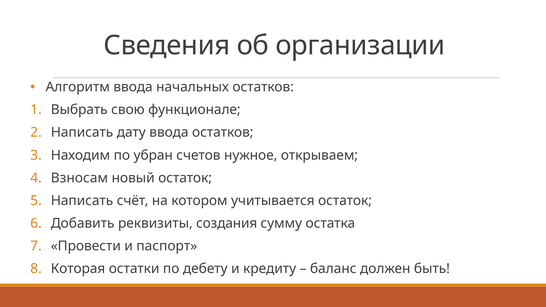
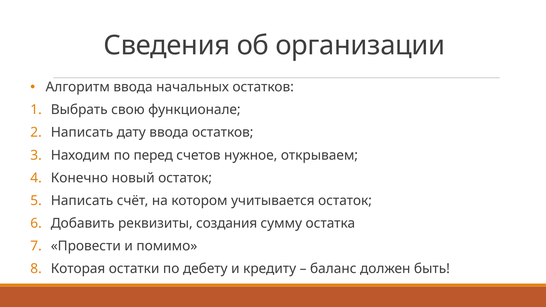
убран: убран -> перед
Взносам: Взносам -> Конечно
паспорт: паспорт -> помимо
